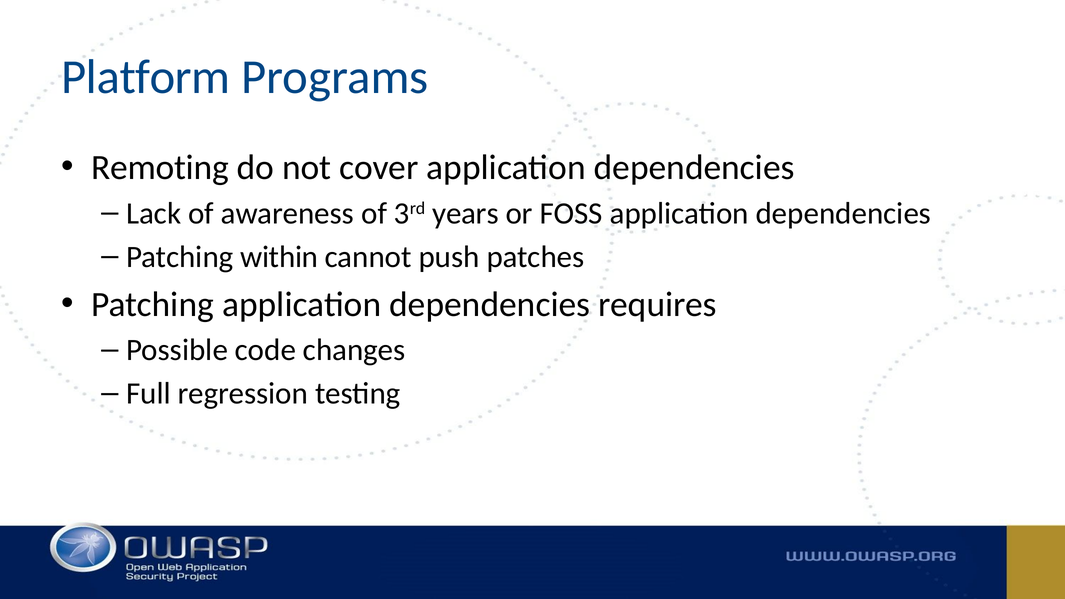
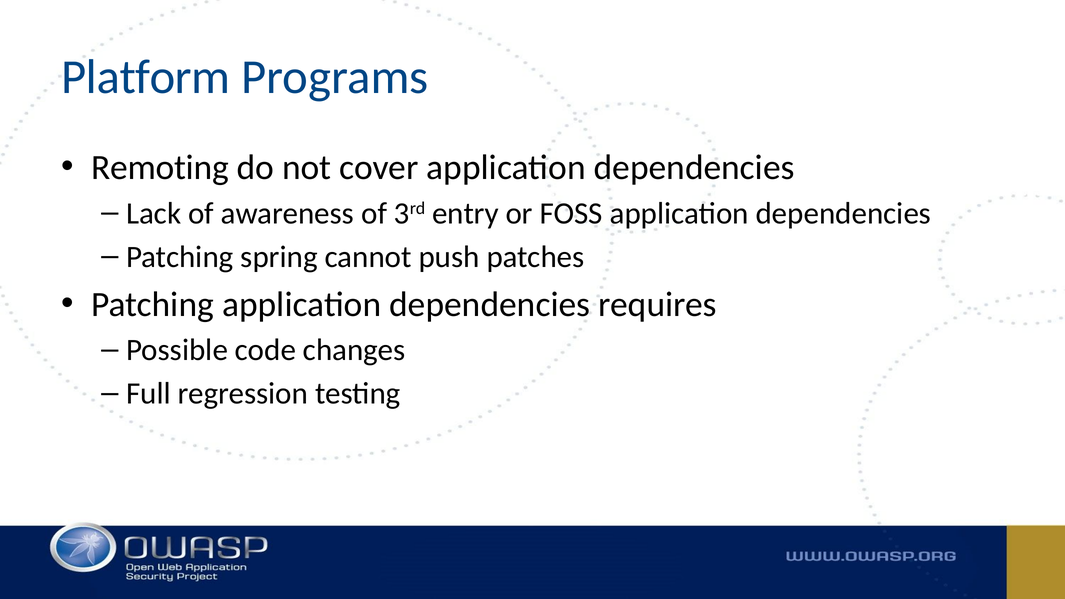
years: years -> entry
within: within -> spring
